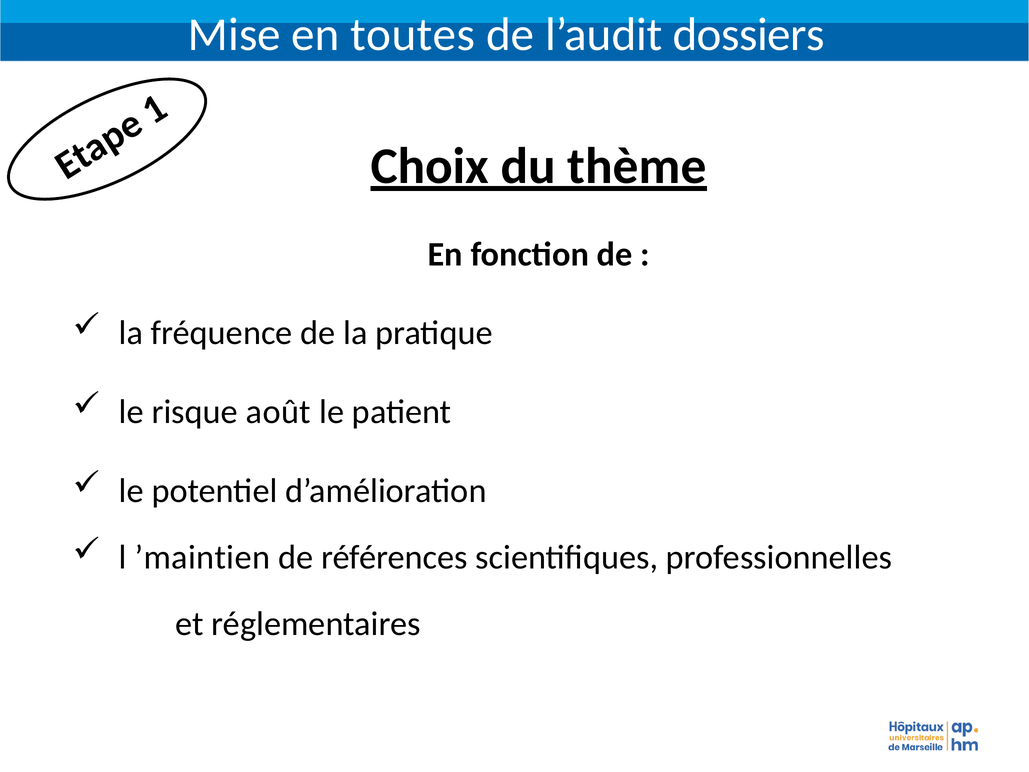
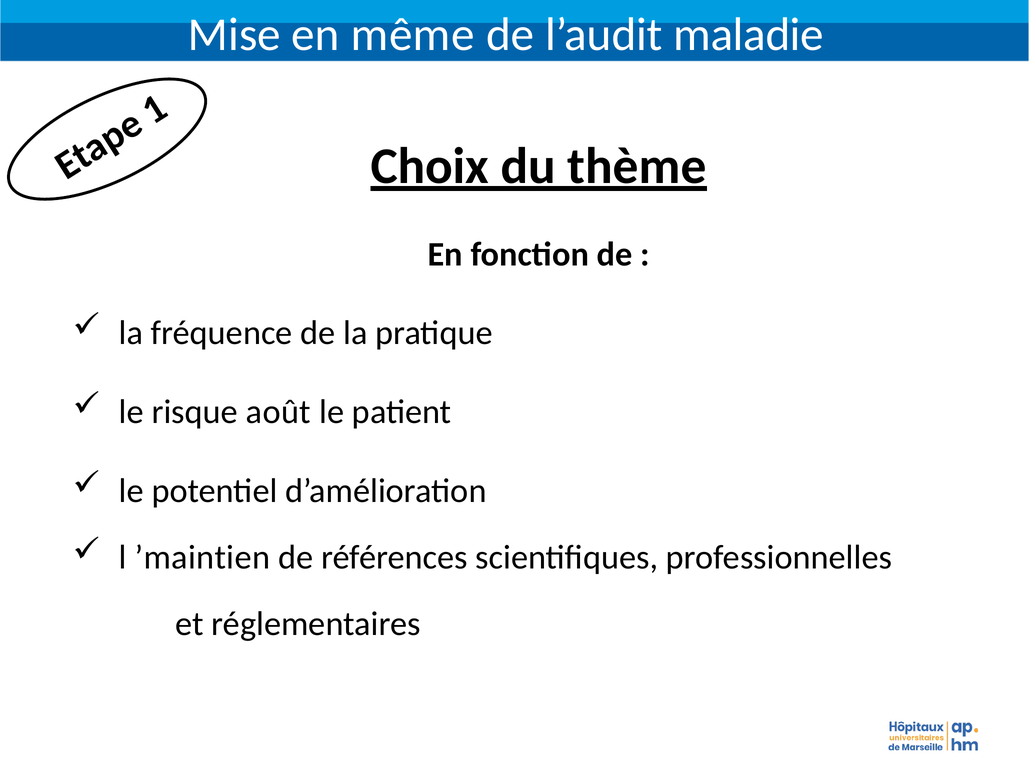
toutes: toutes -> même
dossiers: dossiers -> maladie
